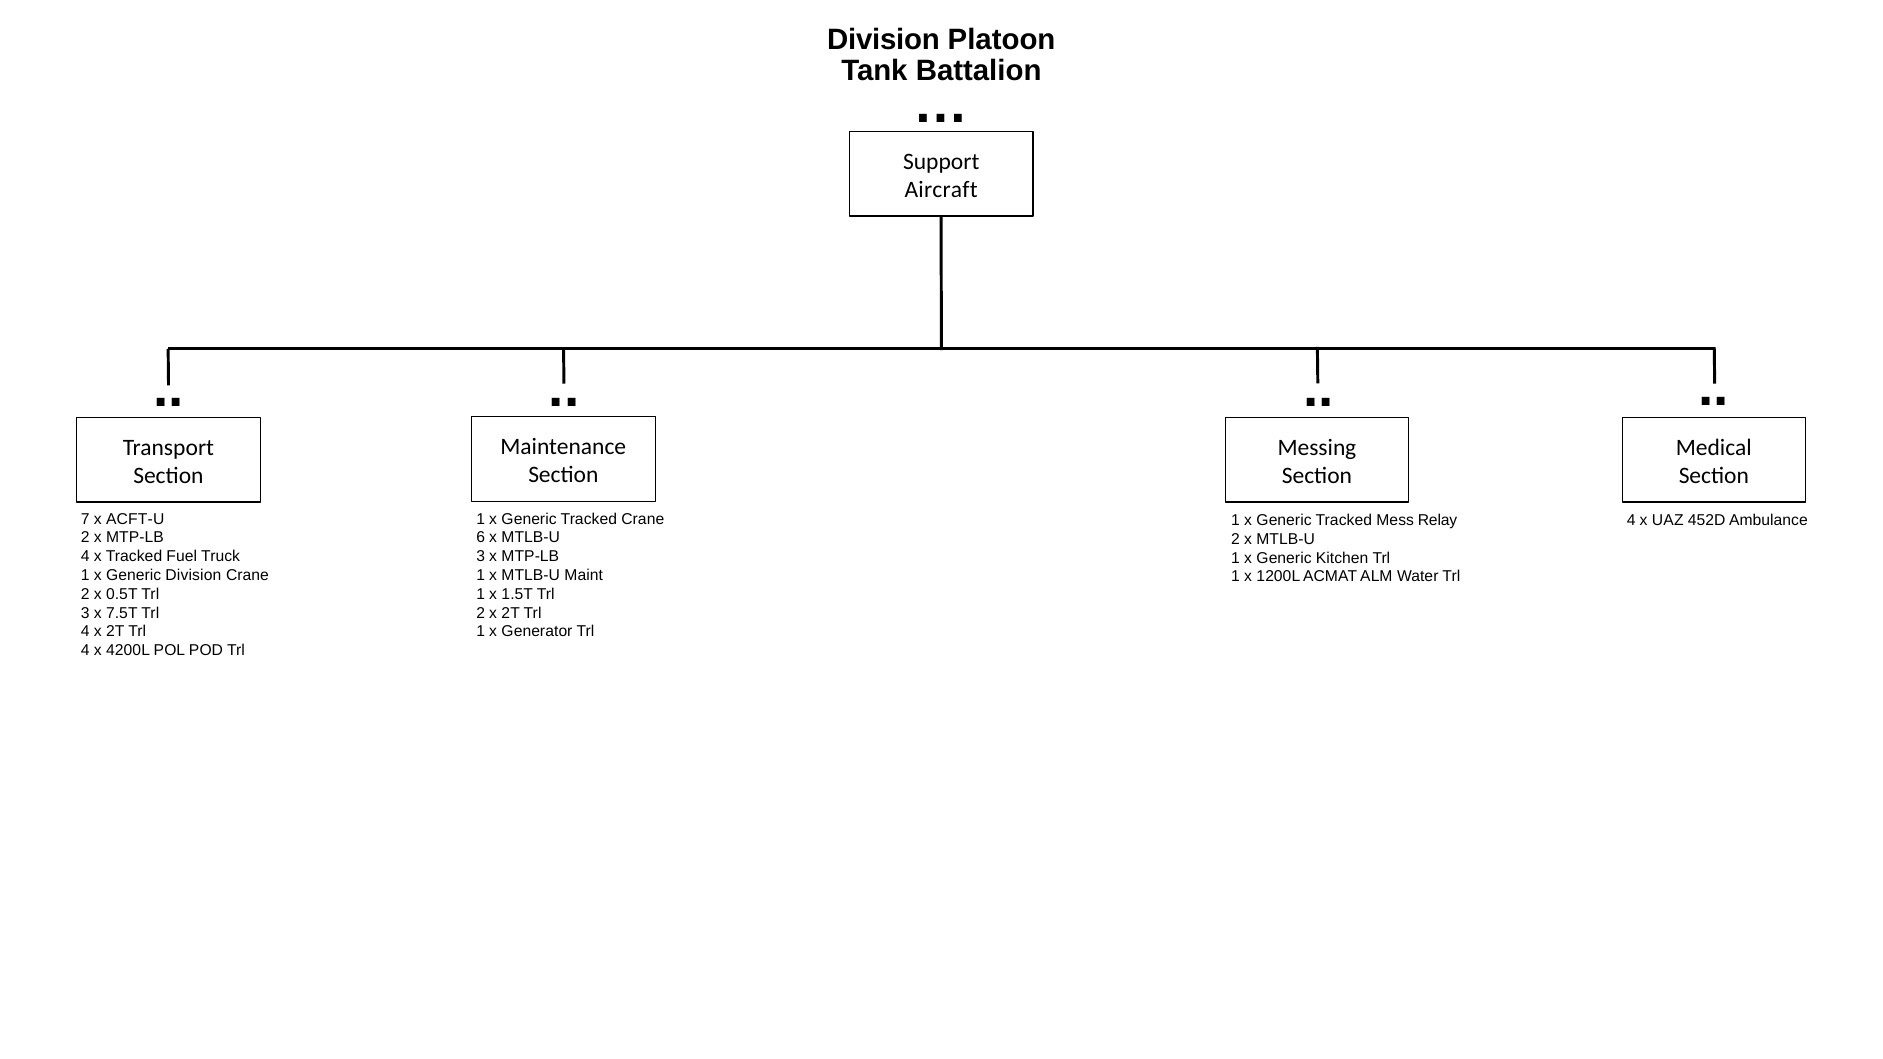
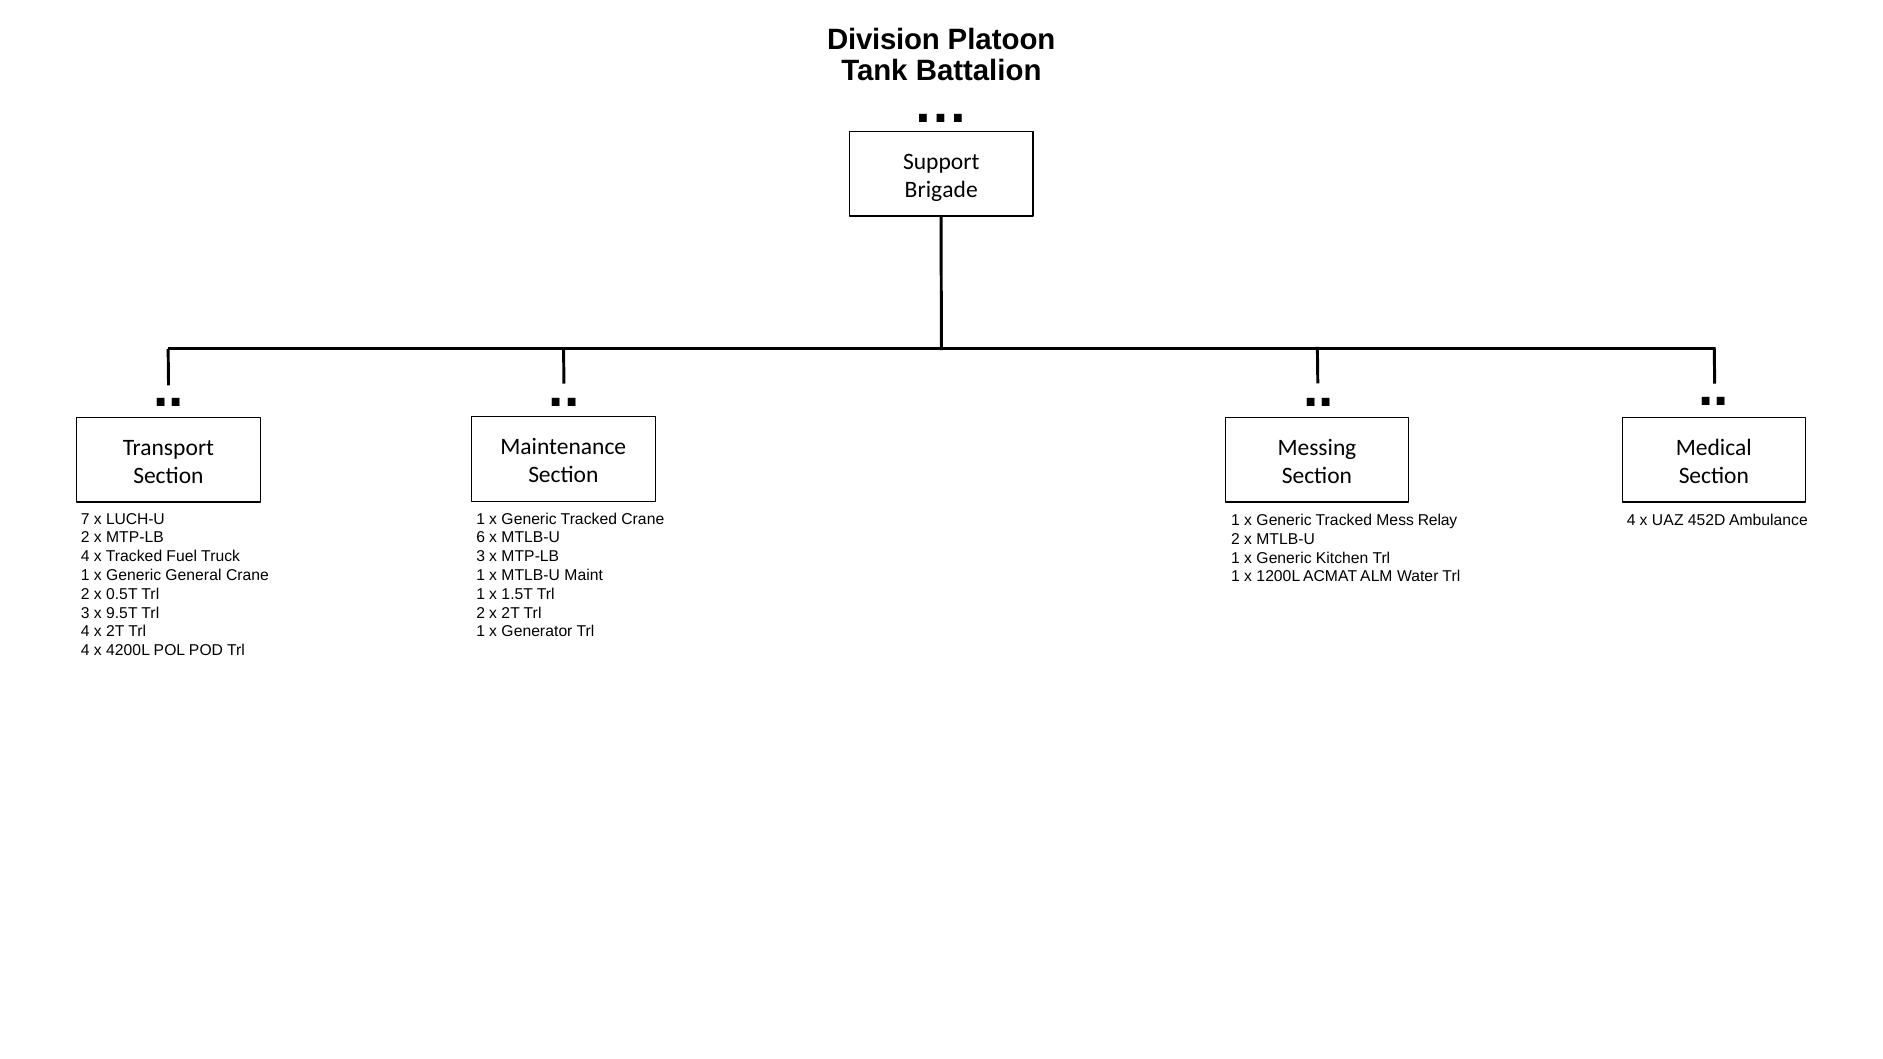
Aircraft: Aircraft -> Brigade
ACFT-U: ACFT-U -> LUCH-U
Generic Division: Division -> General
7.5T: 7.5T -> 9.5T
